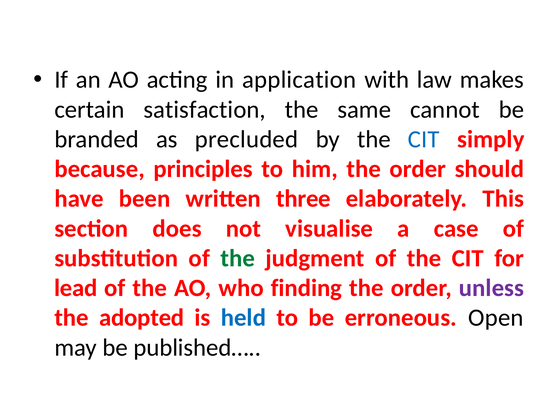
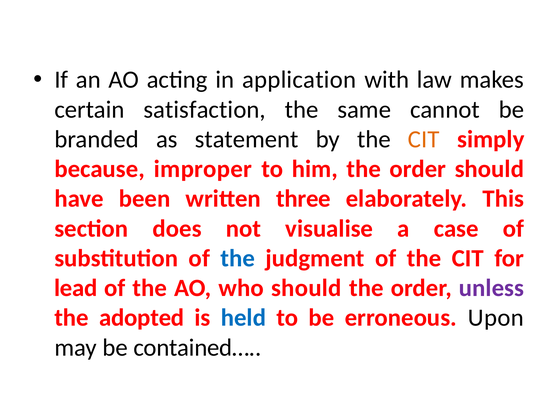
precluded: precluded -> statement
CIT at (424, 139) colour: blue -> orange
principles: principles -> improper
the at (238, 259) colour: green -> blue
who finding: finding -> should
Open: Open -> Upon
published…: published… -> contained…
